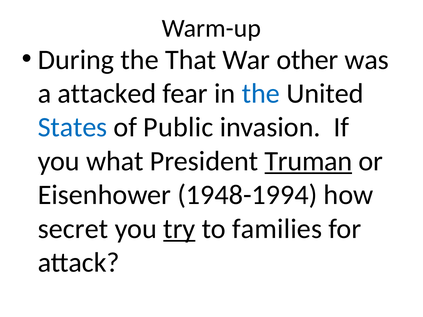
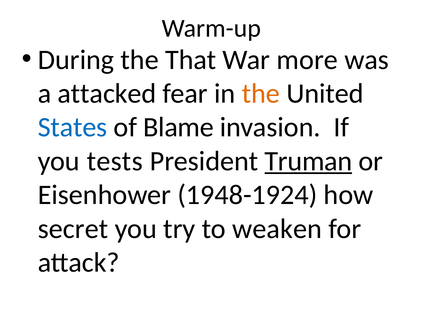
other: other -> more
the at (261, 94) colour: blue -> orange
Public: Public -> Blame
what: what -> tests
1948-1994: 1948-1994 -> 1948-1924
try underline: present -> none
families: families -> weaken
